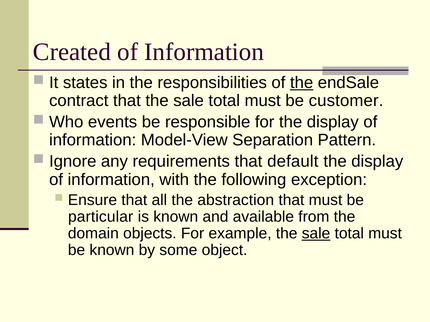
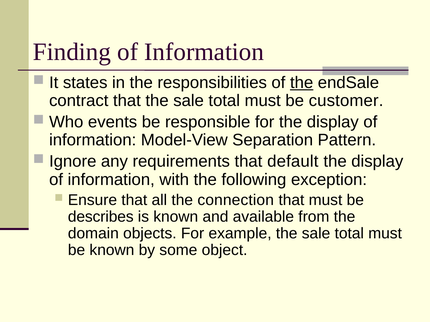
Created: Created -> Finding
abstraction: abstraction -> connection
particular: particular -> describes
sale at (316, 234) underline: present -> none
